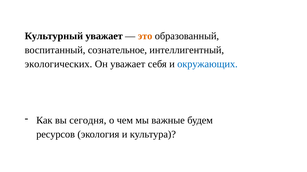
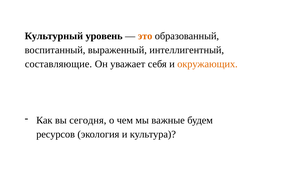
Культурный уважает: уважает -> уровень
сознательное: сознательное -> выраженный
экологических: экологических -> составляющие
окружающих colour: blue -> orange
